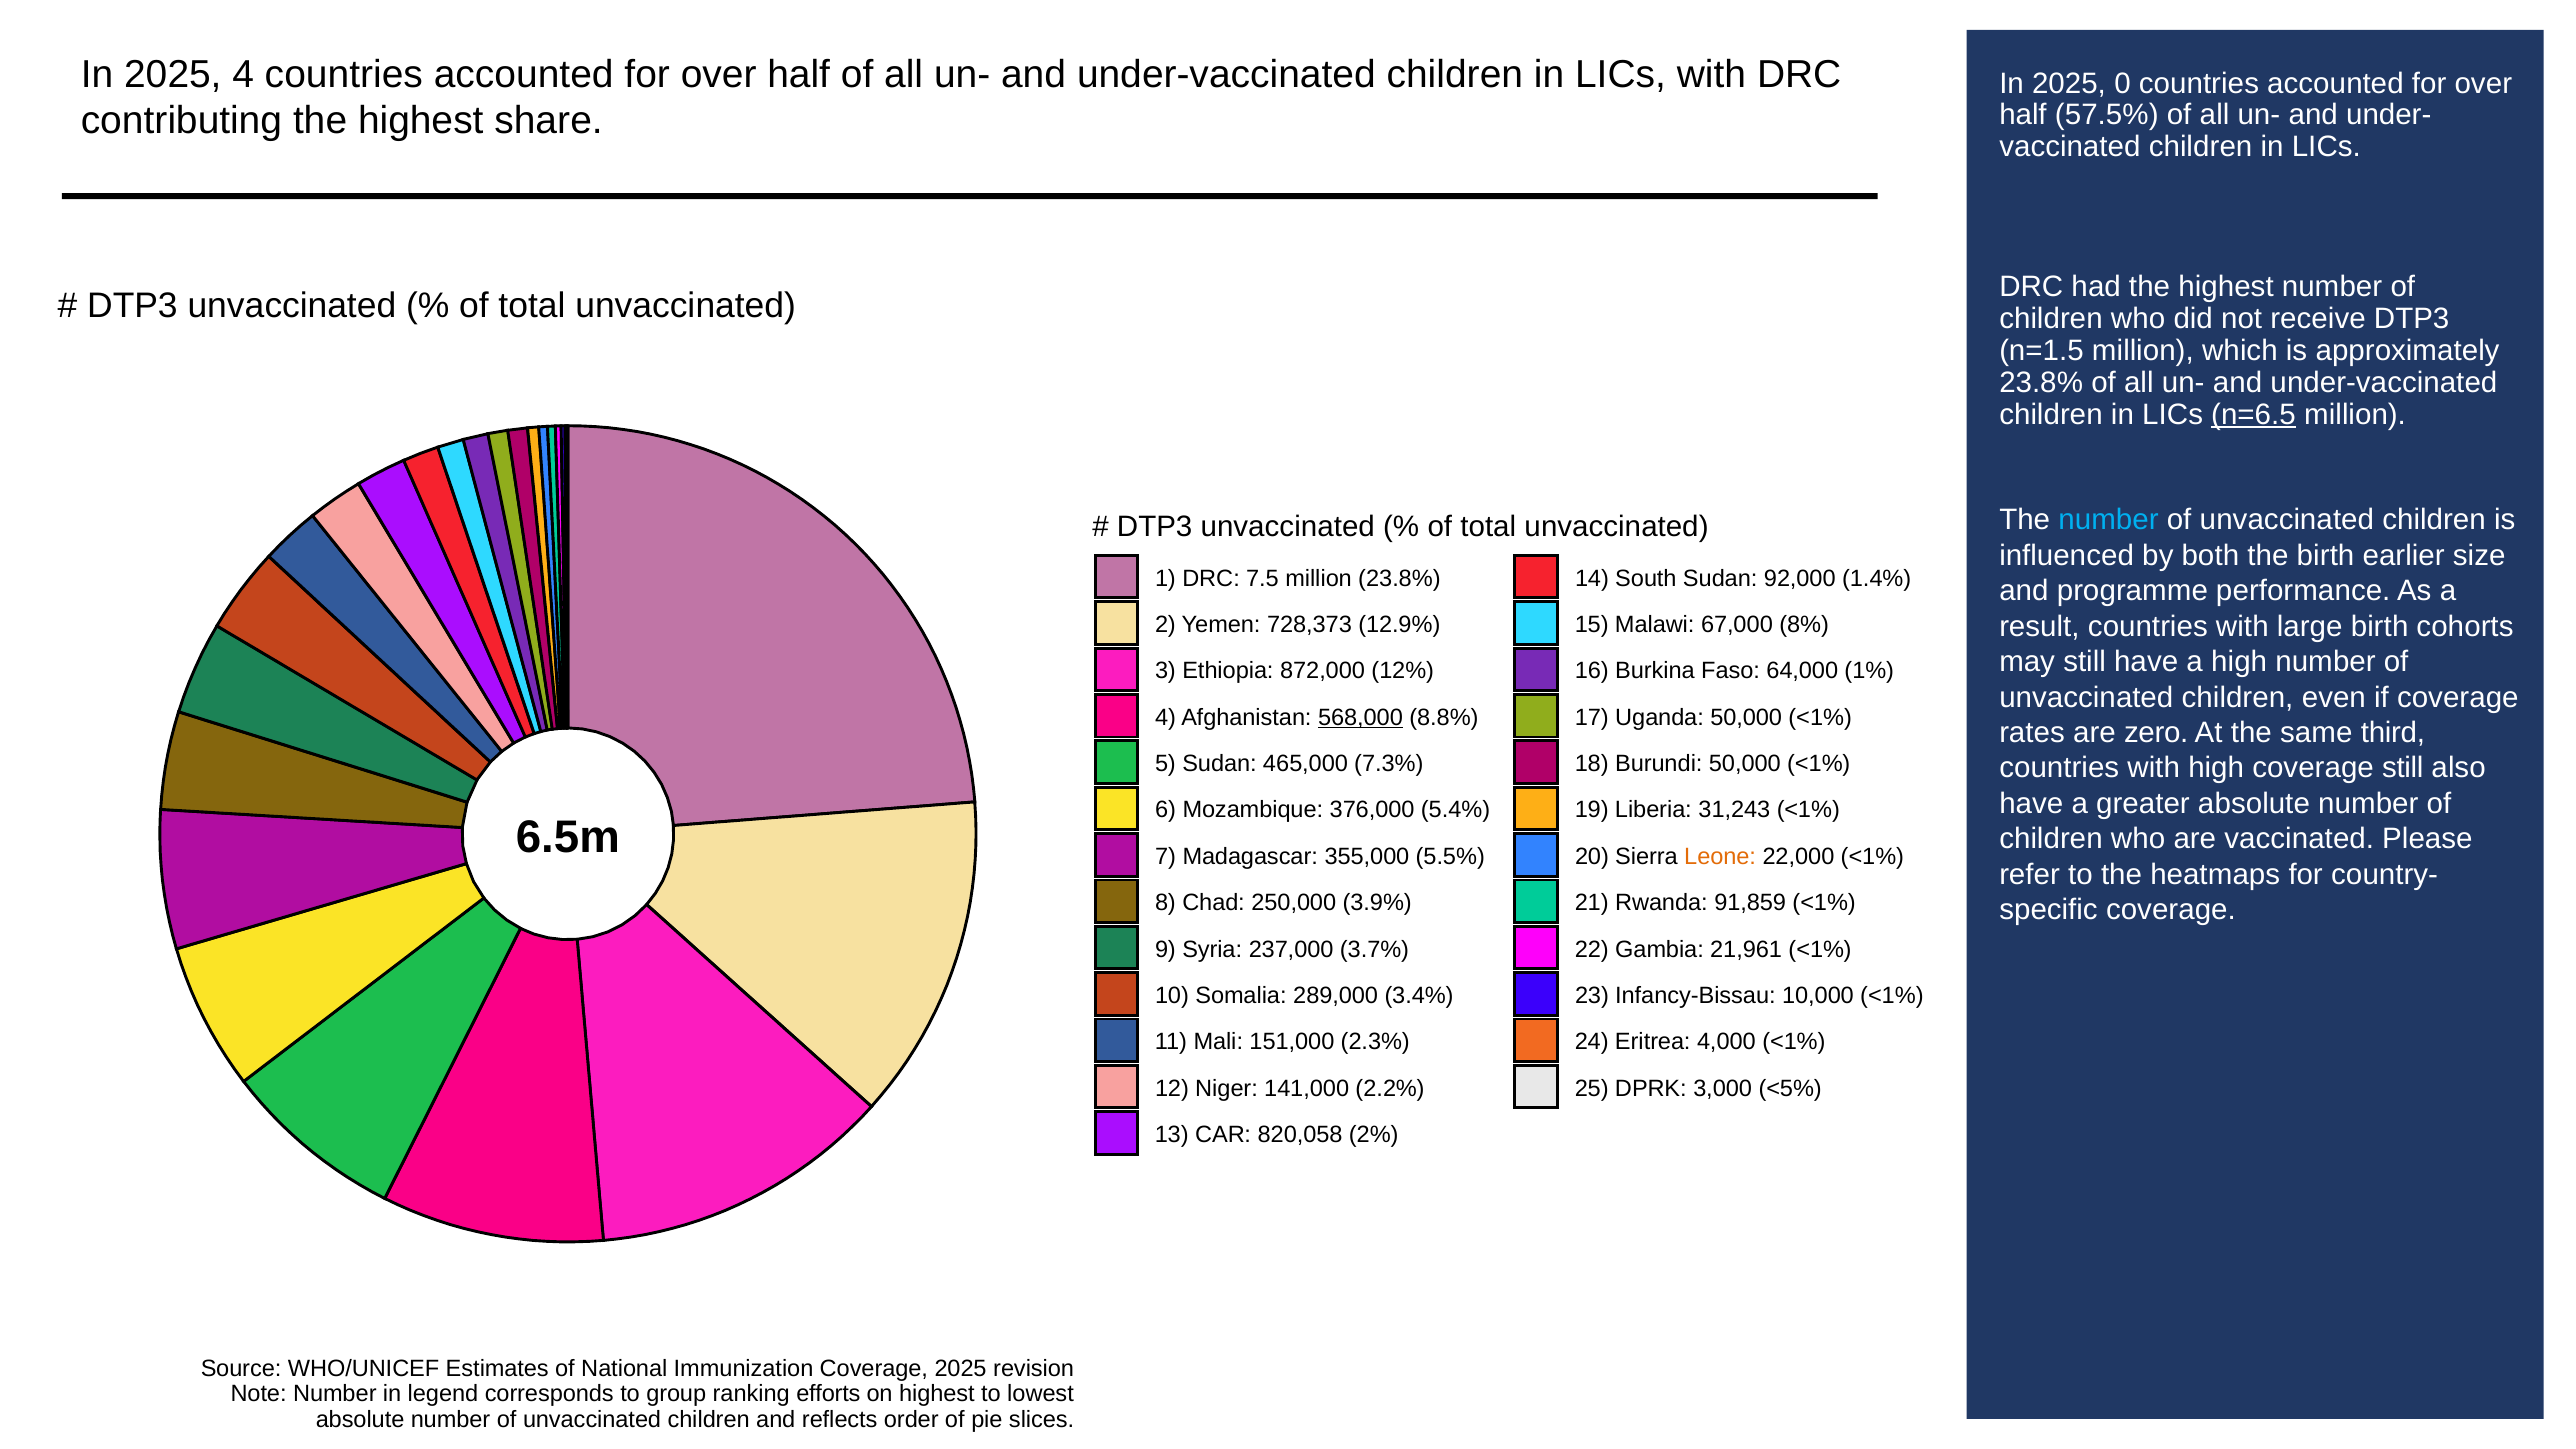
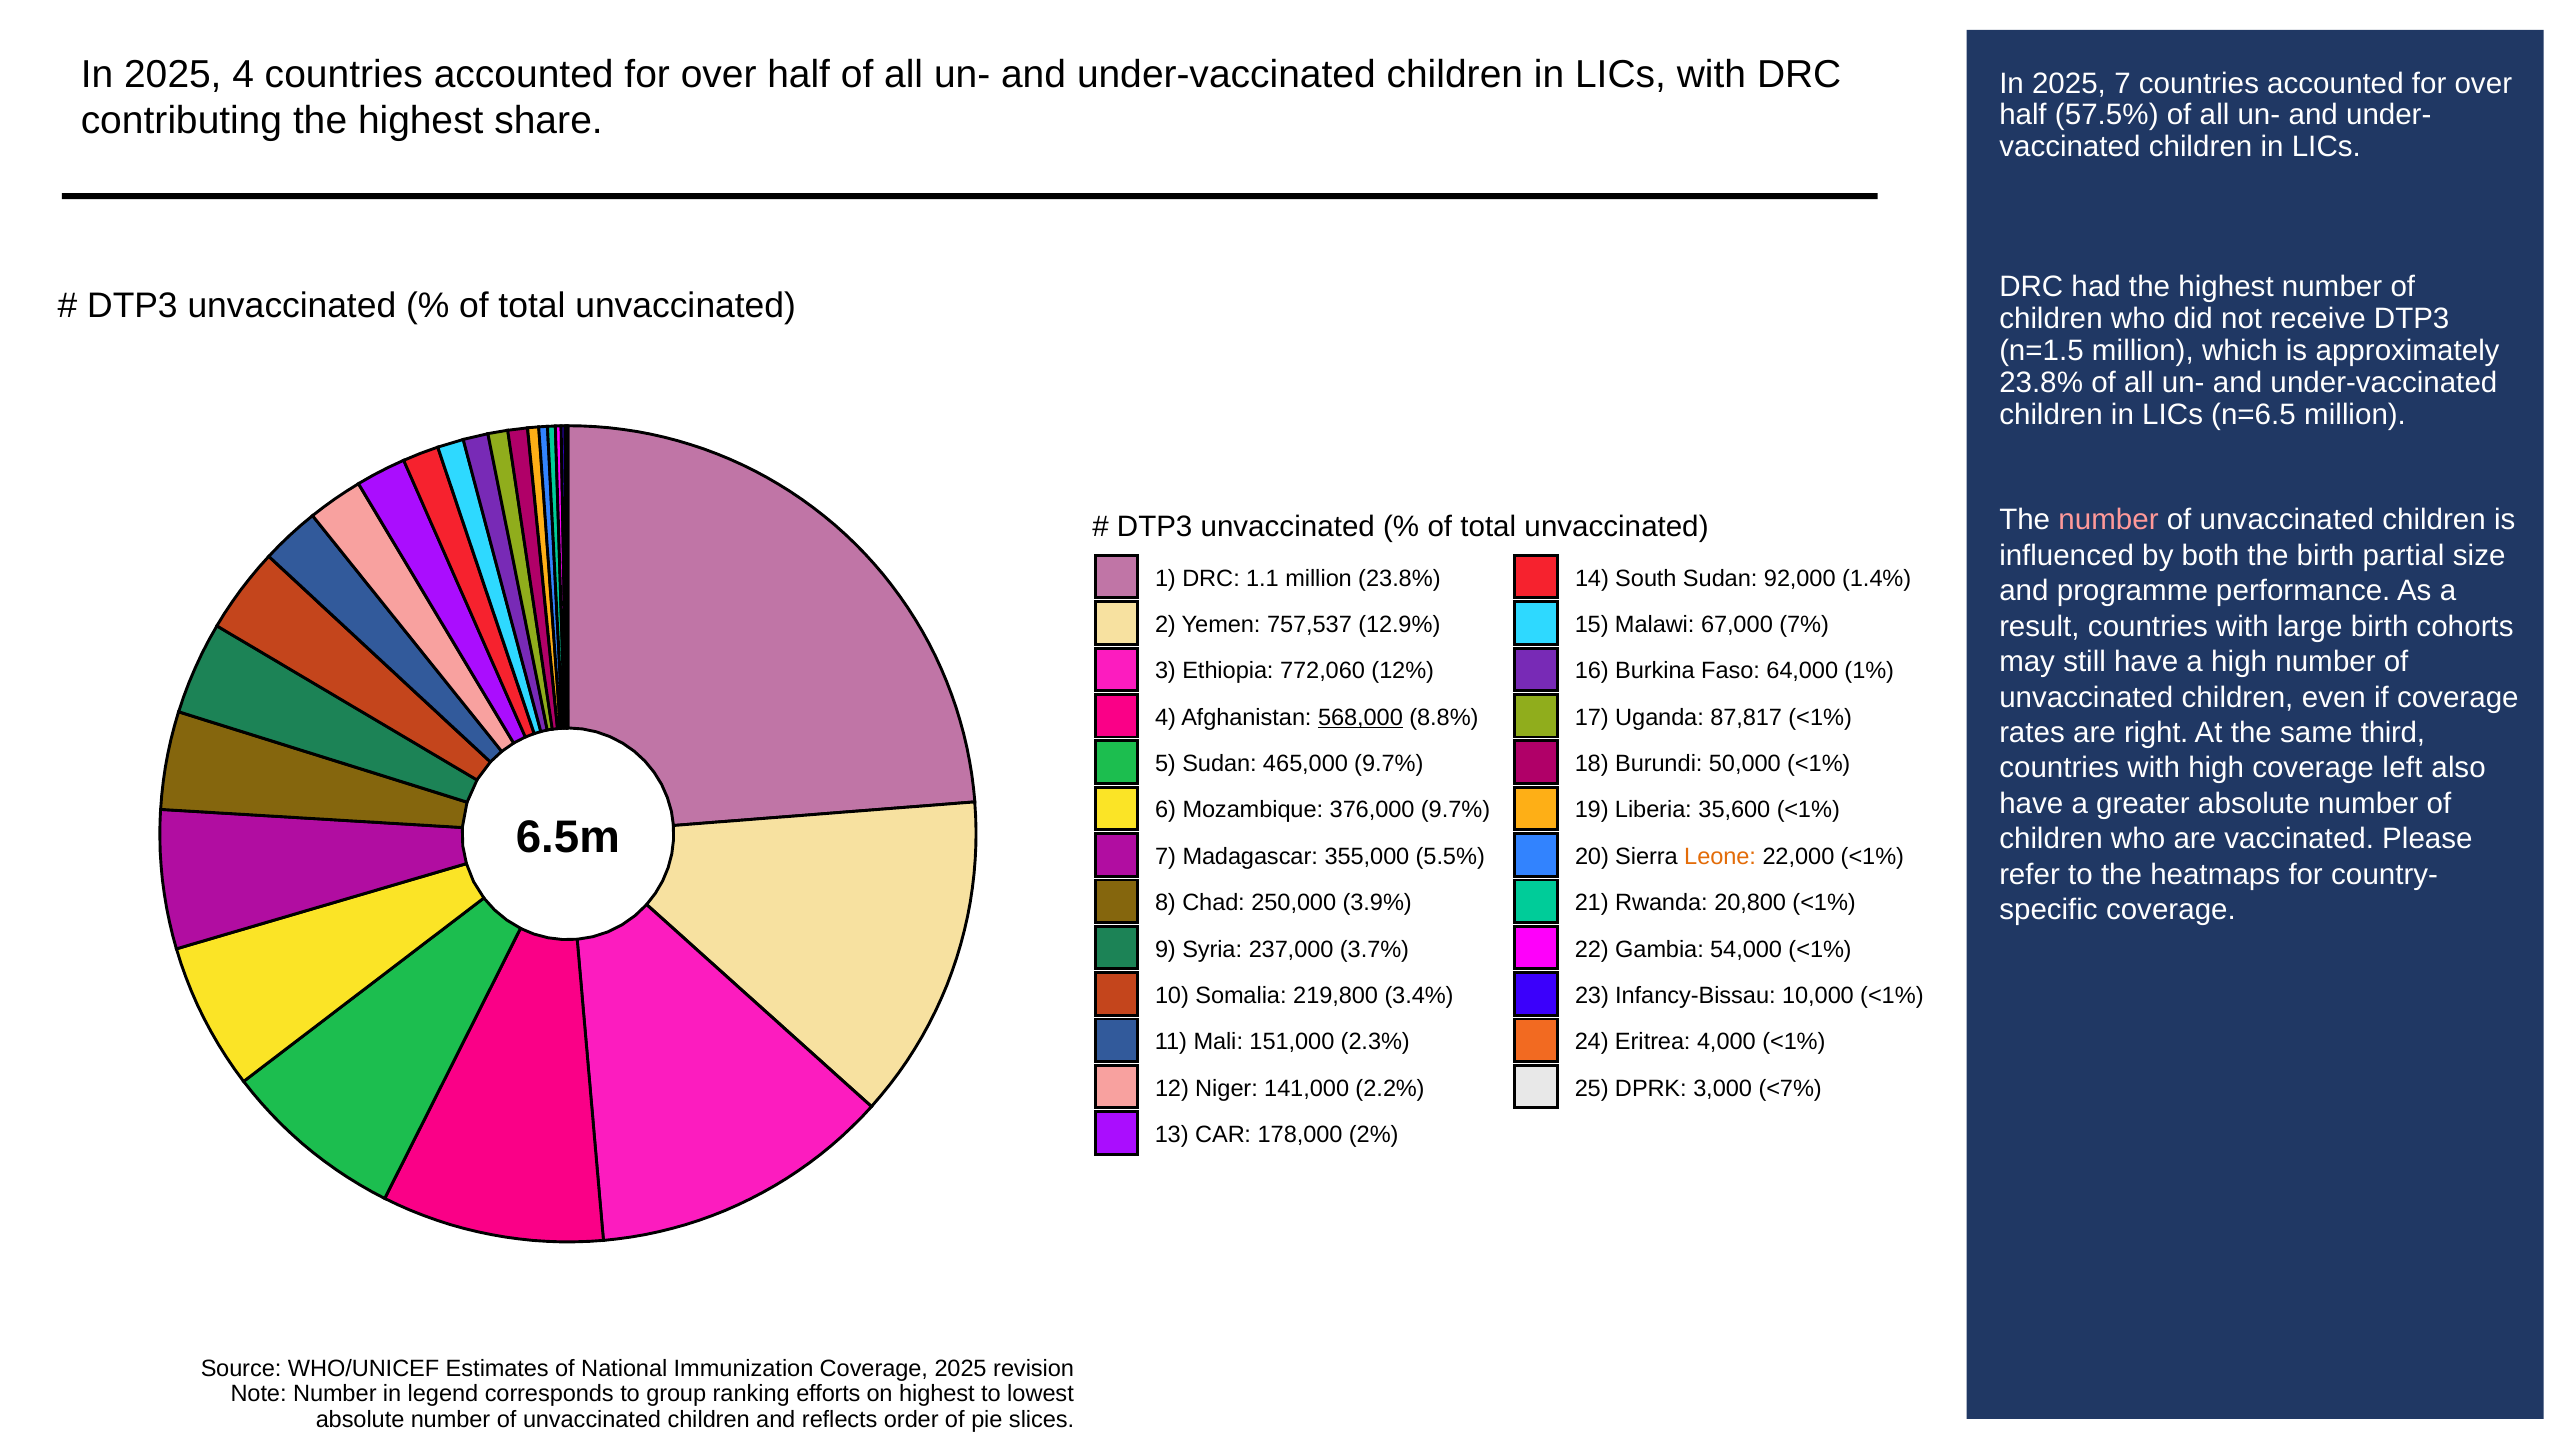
2025 0: 0 -> 7
n=6.5 underline: present -> none
number at (2109, 520) colour: light blue -> pink
earlier: earlier -> partial
7.5: 7.5 -> 1.1
728,373: 728,373 -> 757,537
8%: 8% -> 7%
872,000: 872,000 -> 772,060
Uganda 50,000: 50,000 -> 87,817
zero: zero -> right
465,000 7.3%: 7.3% -> 9.7%
coverage still: still -> left
376,000 5.4%: 5.4% -> 9.7%
31,243: 31,243 -> 35,600
91,859: 91,859 -> 20,800
21,961: 21,961 -> 54,000
289,000: 289,000 -> 219,800
<5%: <5% -> <7%
820,058: 820,058 -> 178,000
